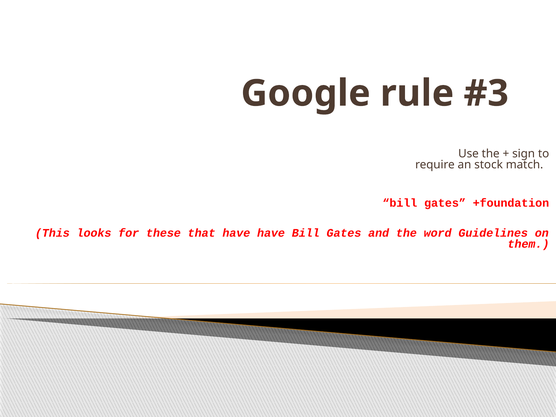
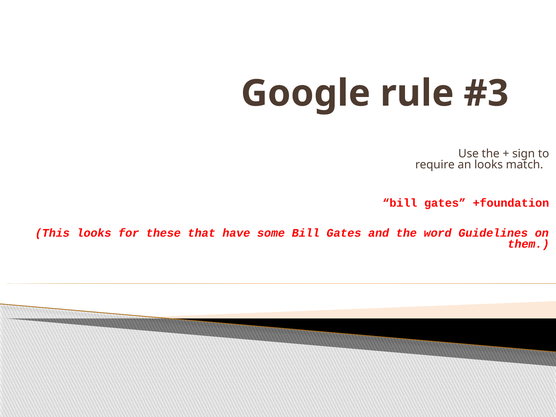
an stock: stock -> looks
have have: have -> some
